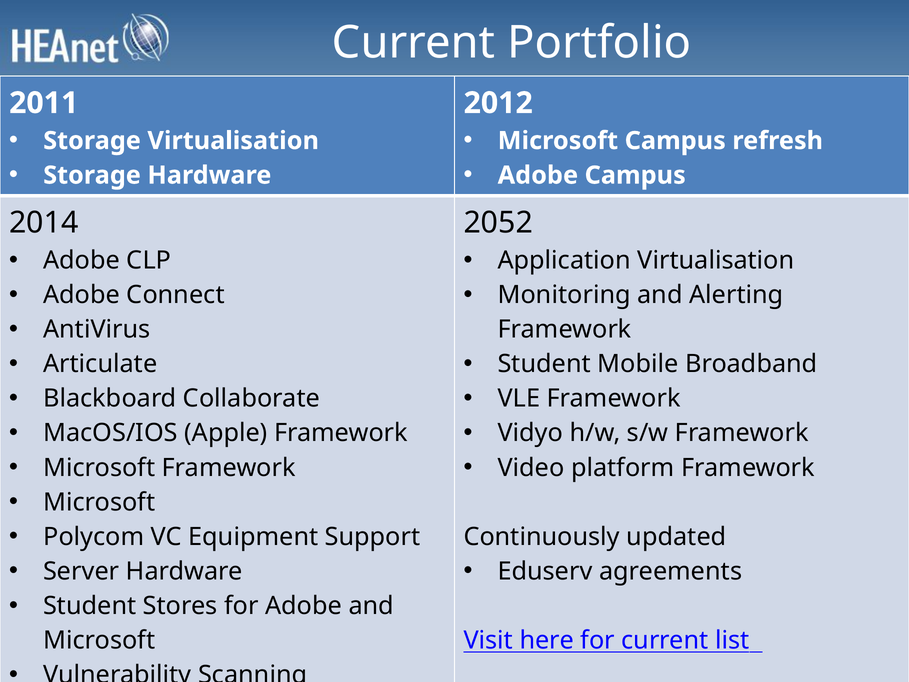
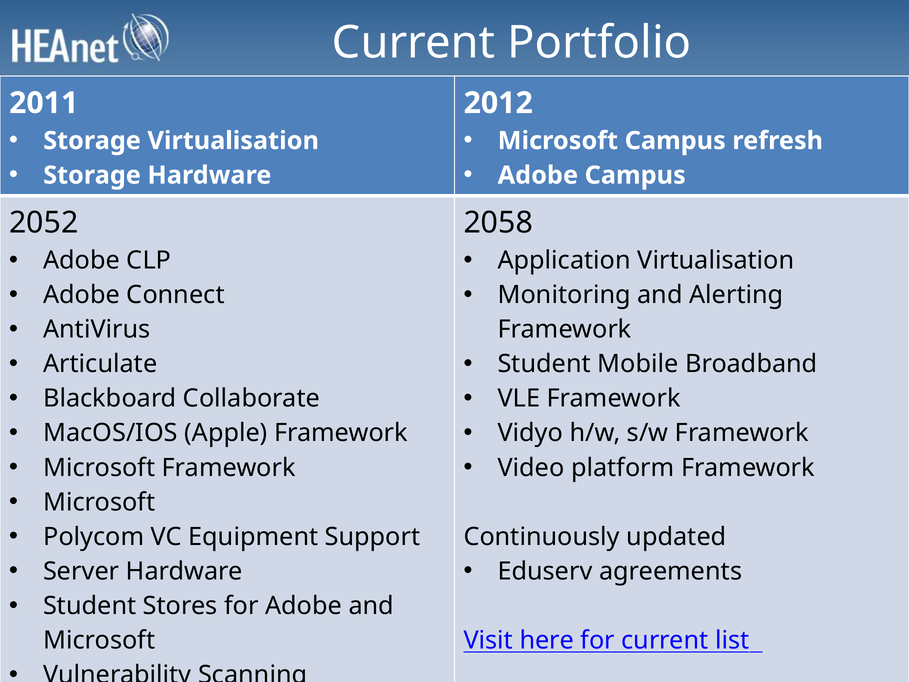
2014 at (44, 223): 2014 -> 2052
2052: 2052 -> 2058
